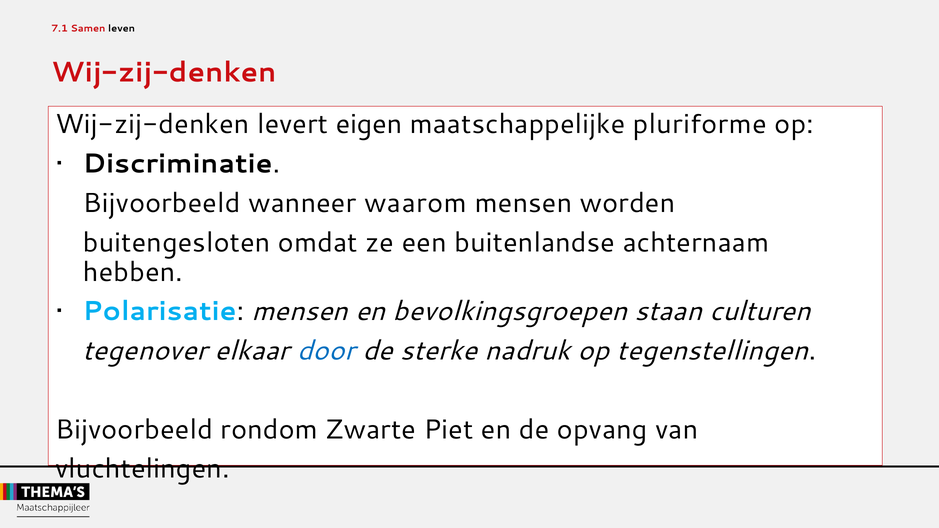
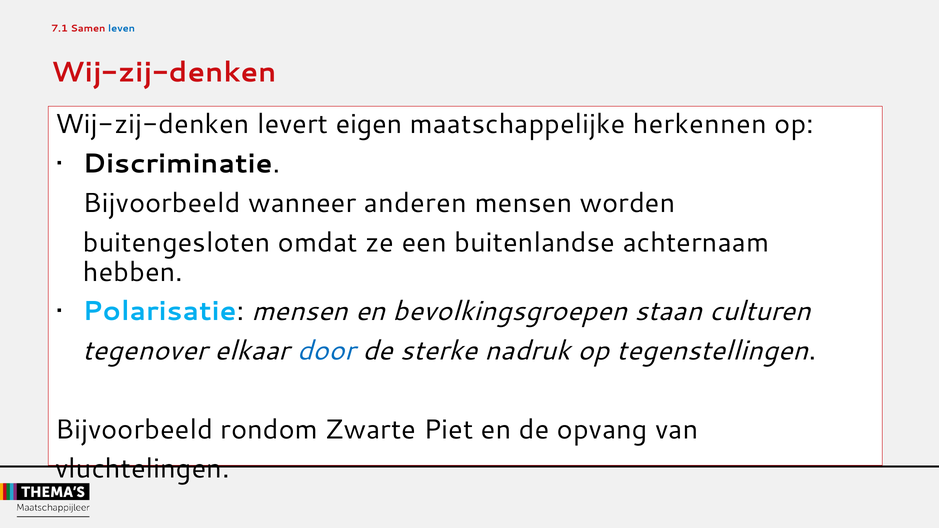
leven colour: black -> blue
pluriforme: pluriforme -> herkennen
waarom: waarom -> anderen
